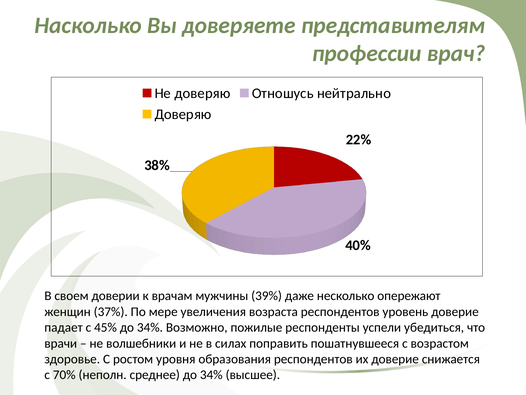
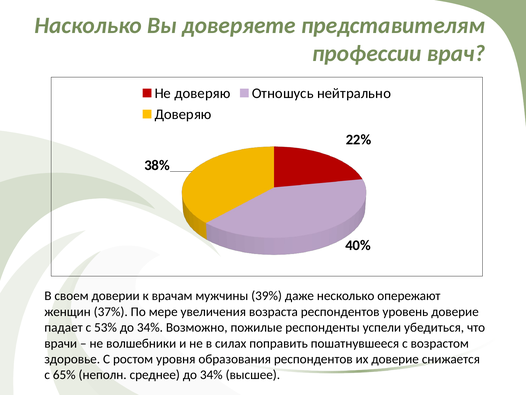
45%: 45% -> 53%
70%: 70% -> 65%
